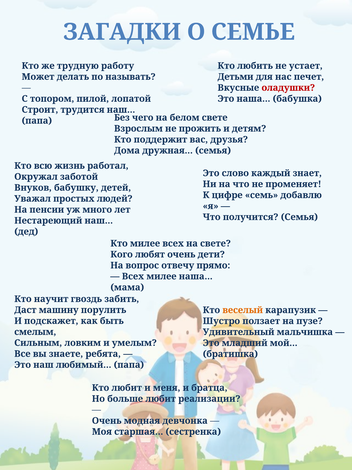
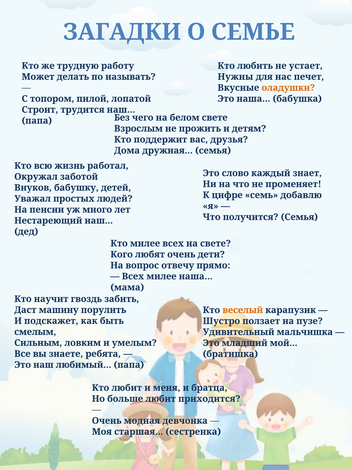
Детьми: Детьми -> Нужны
оладушки colour: red -> orange
реализации: реализации -> приходится
